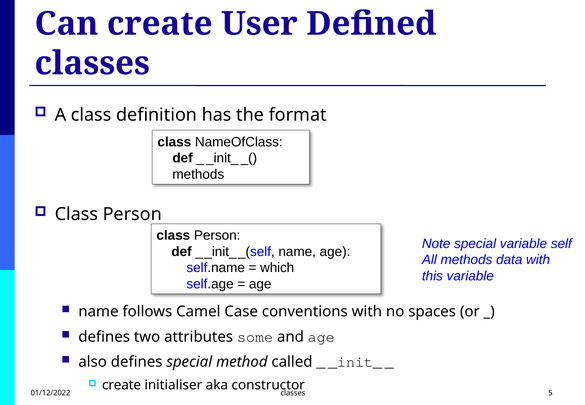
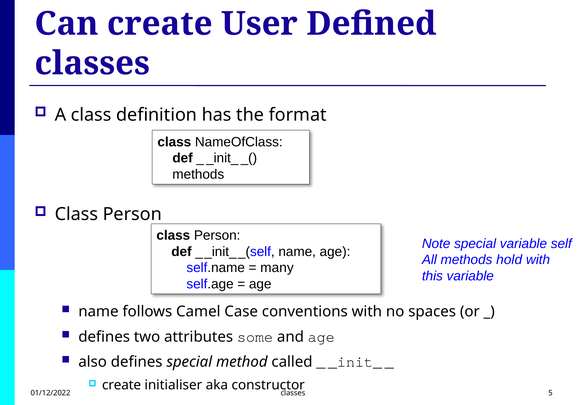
data: data -> hold
which: which -> many
